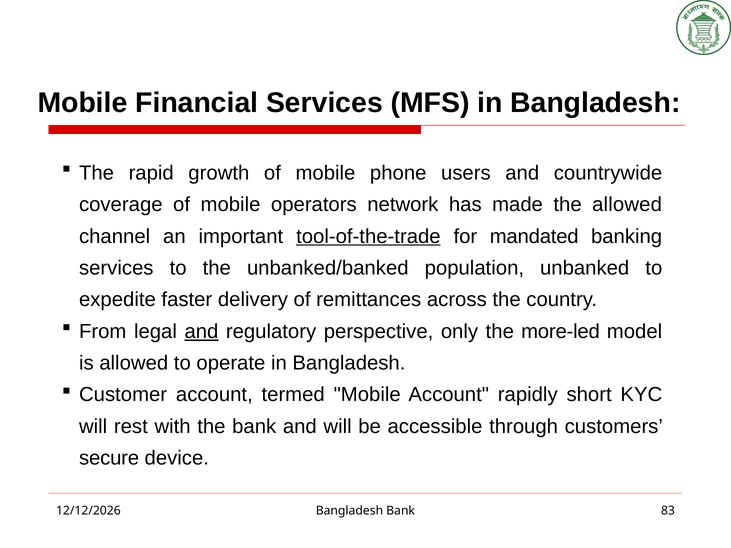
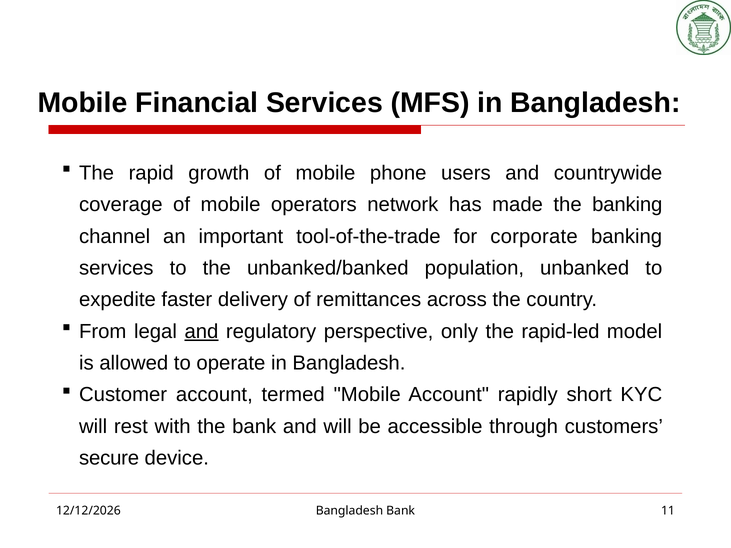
the allowed: allowed -> banking
tool-of-the-trade underline: present -> none
mandated: mandated -> corporate
more-led: more-led -> rapid-led
83: 83 -> 11
